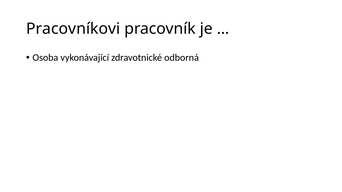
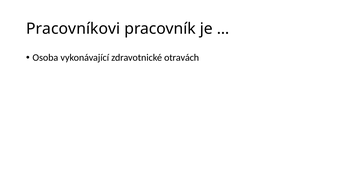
odborná: odborná -> otravách
